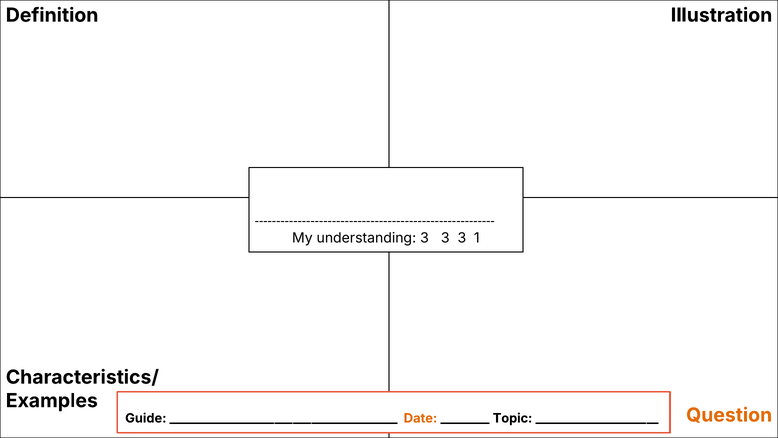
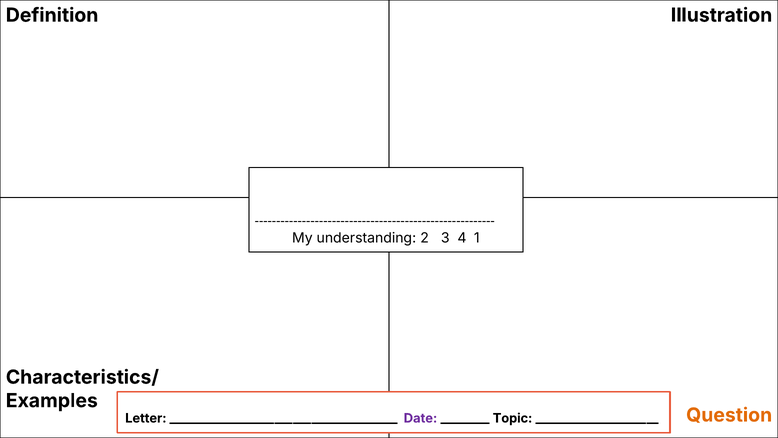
understanding 3: 3 -> 2
3 at (462, 238): 3 -> 4
Guide: Guide -> Letter
Date colour: orange -> purple
